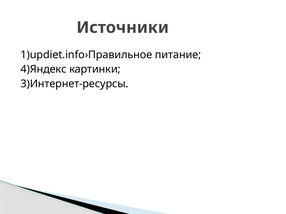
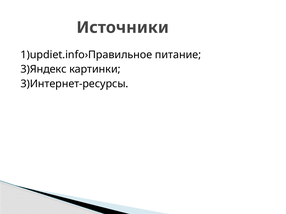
4)Яндекс: 4)Яндекс -> 3)Яндекс
